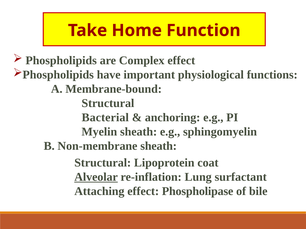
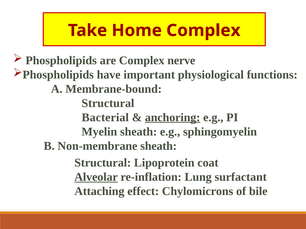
Home Function: Function -> Complex
Complex effect: effect -> nerve
anchoring underline: none -> present
Phospholipase: Phospholipase -> Chylomicrons
